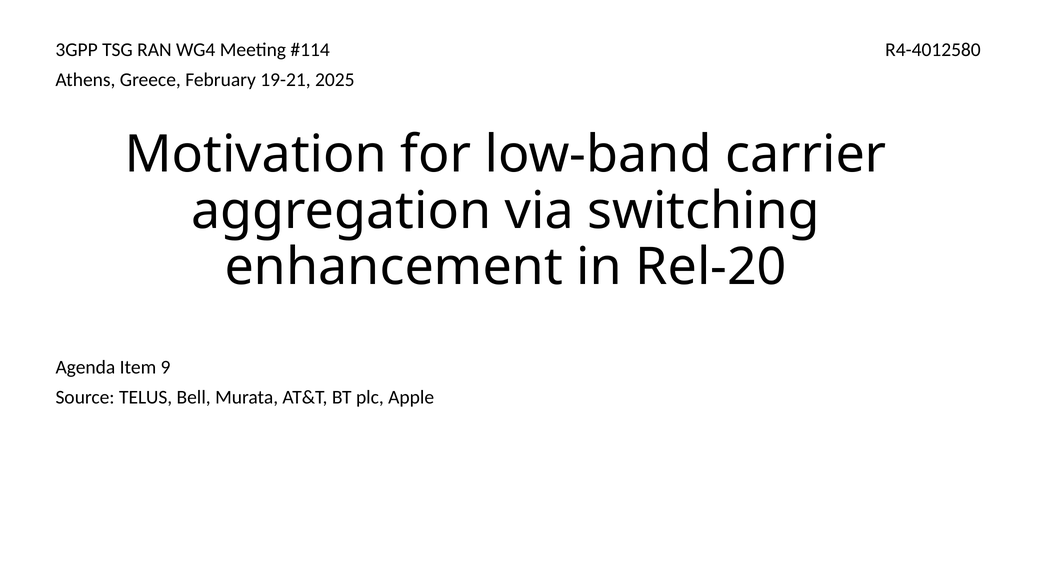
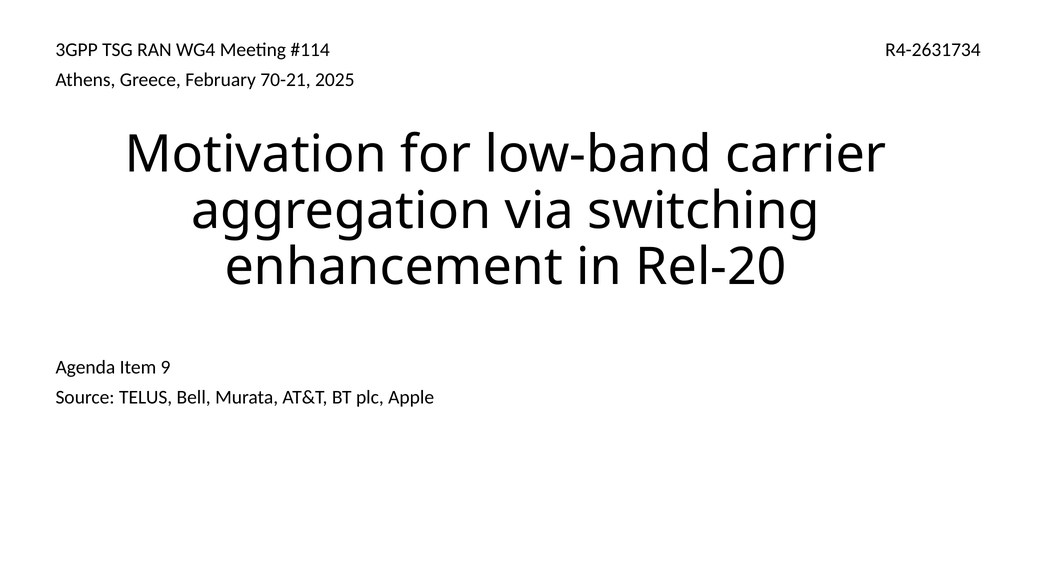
R4-4012580: R4-4012580 -> R4-2631734
19-21: 19-21 -> 70-21
